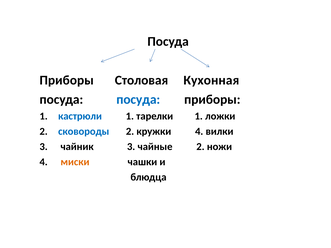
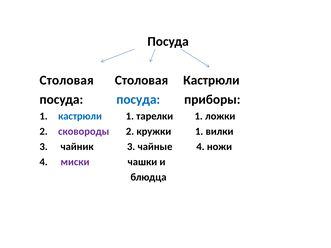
Приборы at (67, 80): Приборы -> Столовая
Столовая Кухонная: Кухонная -> Кастрюли
сковороды colour: blue -> purple
кружки 4: 4 -> 1
чайные 2: 2 -> 4
миски colour: orange -> purple
